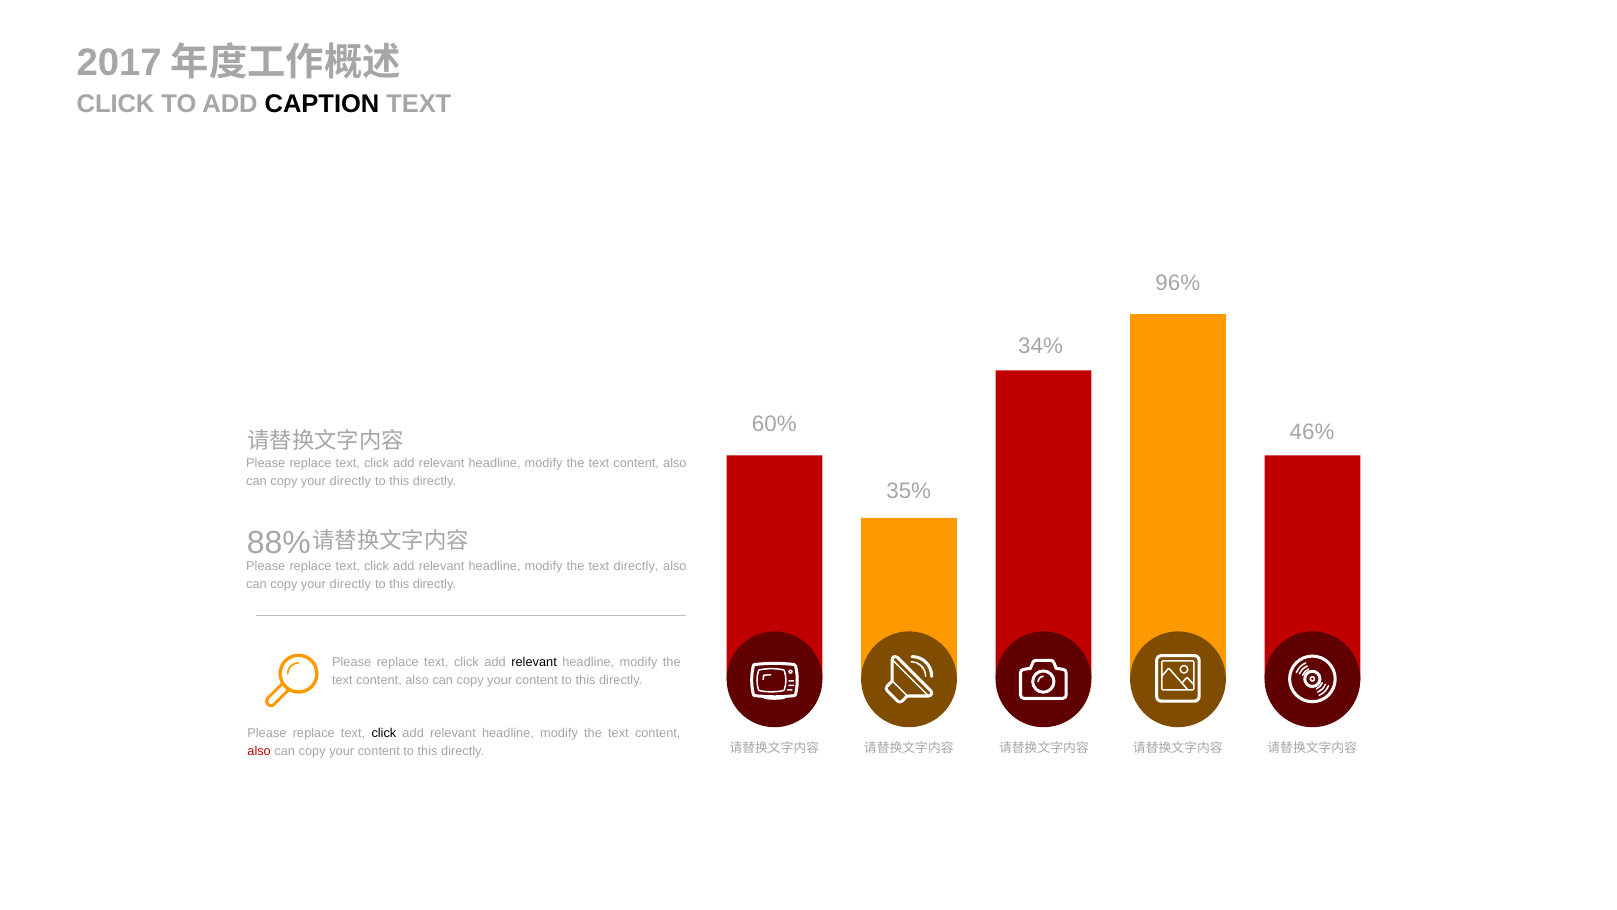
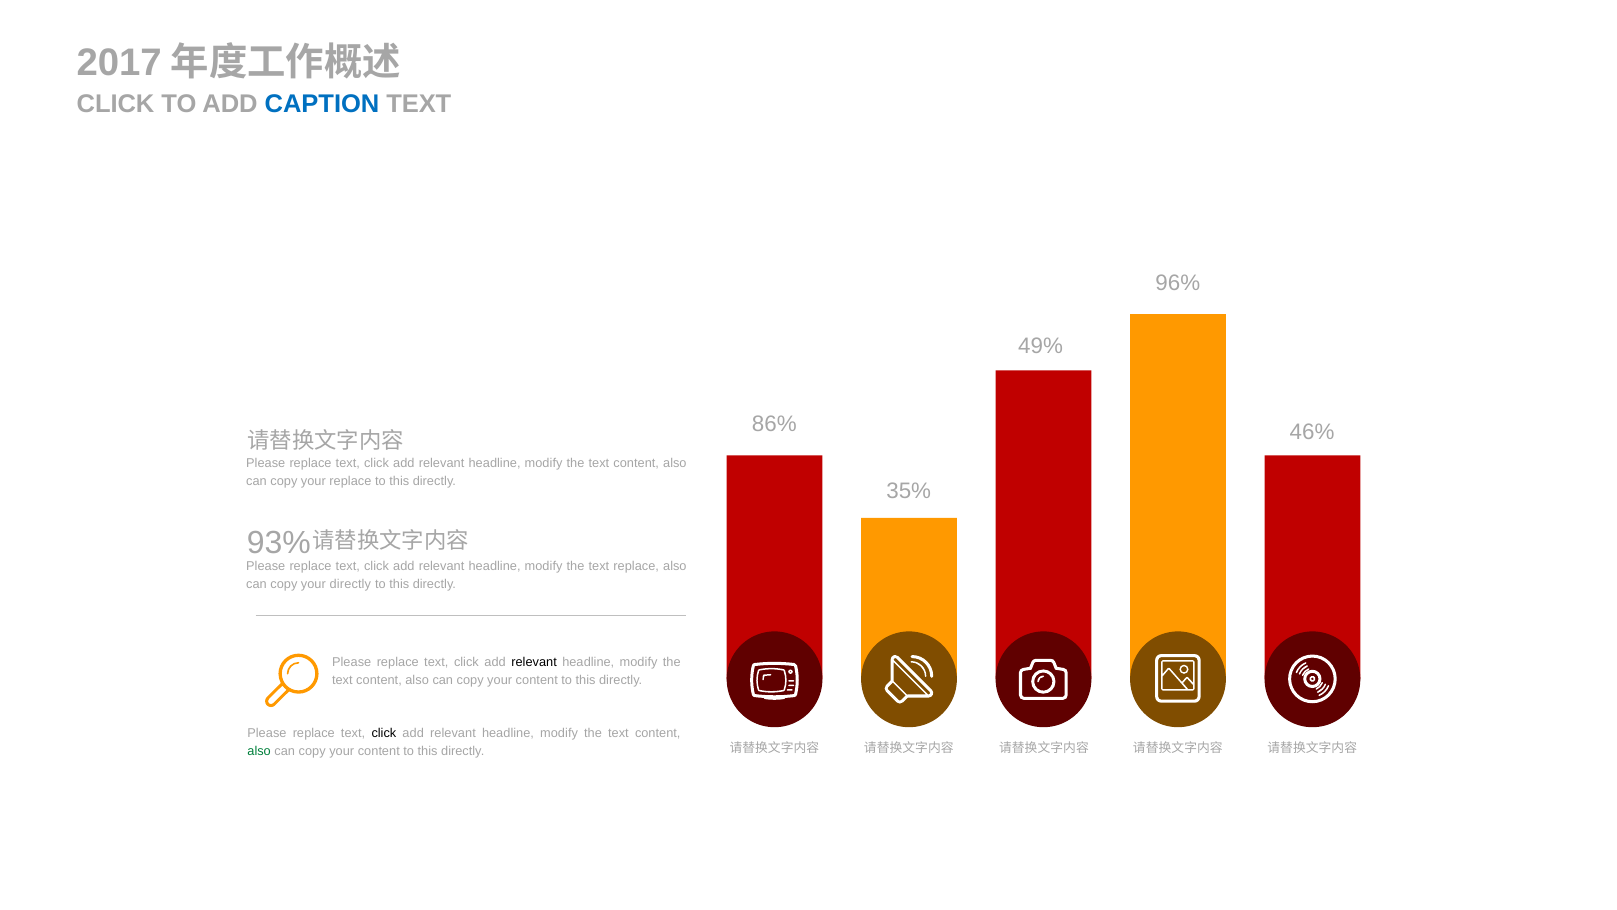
CAPTION colour: black -> blue
34%: 34% -> 49%
60%: 60% -> 86%
directly at (350, 481): directly -> replace
88%: 88% -> 93%
text directly: directly -> replace
also at (259, 751) colour: red -> green
